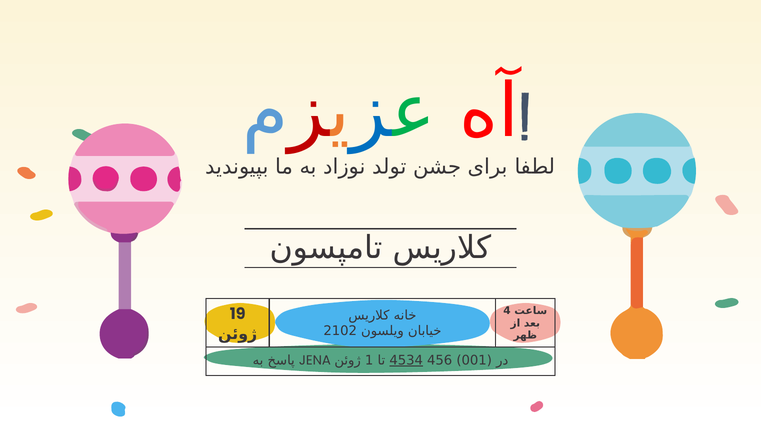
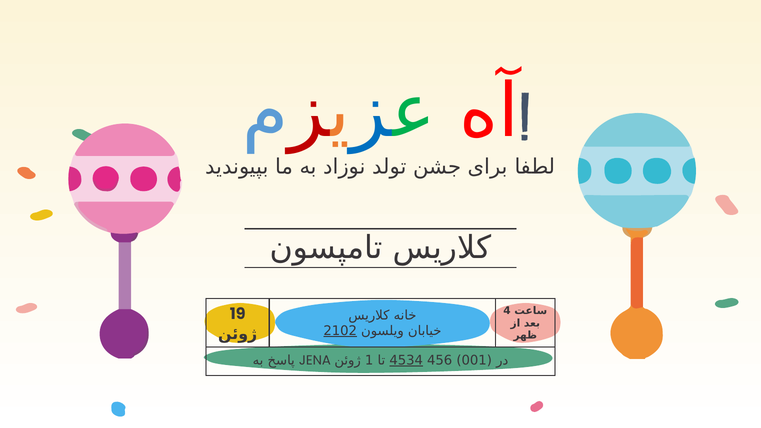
2102 underline: none -> present
